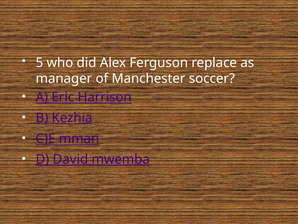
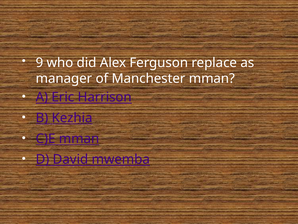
5: 5 -> 9
Manchester soccer: soccer -> mman
